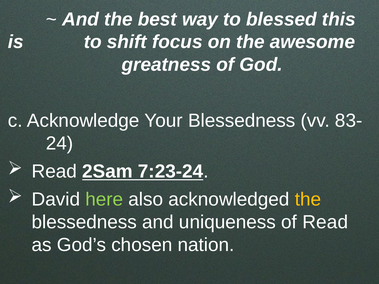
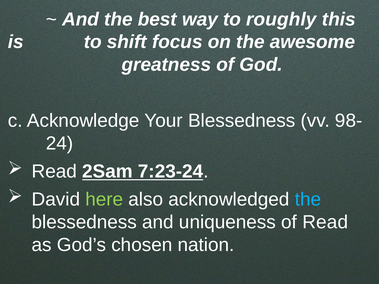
blessed: blessed -> roughly
83-: 83- -> 98-
the at (308, 200) colour: yellow -> light blue
